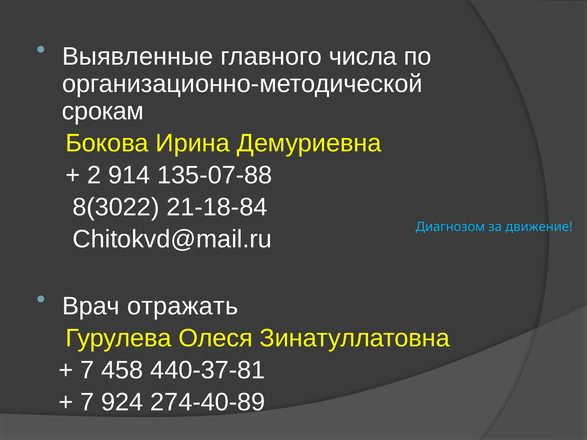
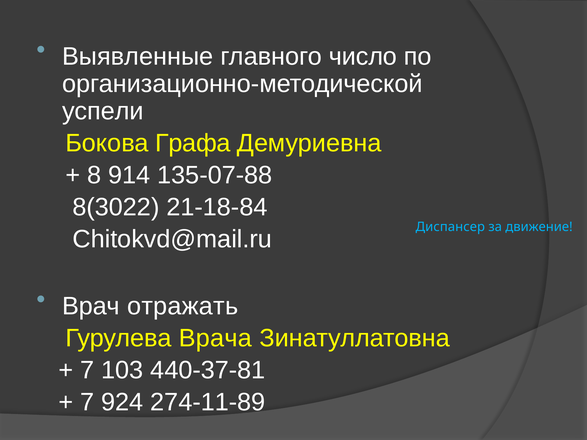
числа: числа -> число
срокам: срокам -> успели
Ирина: Ирина -> Графа
2: 2 -> 8
Диагнозом: Диагнозом -> Диспансер
Олеся: Олеся -> Врача
458: 458 -> 103
274-40-89: 274-40-89 -> 274-11-89
